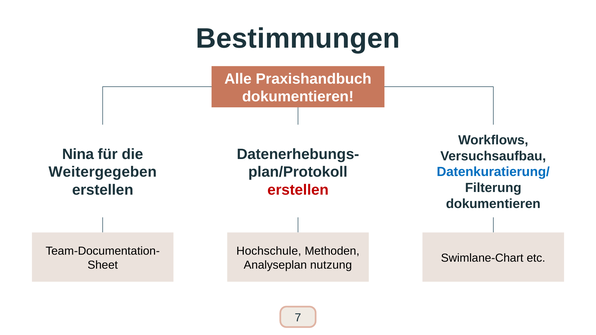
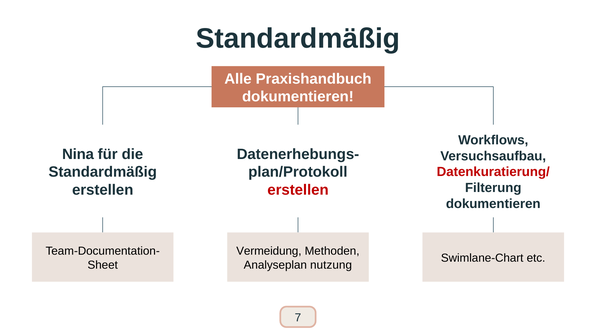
Bestimmungen at (298, 39): Bestimmungen -> Standardmäßig
Weitergegeben at (103, 172): Weitergegeben -> Standardmäßig
Datenkuratierung/ colour: blue -> red
Hochschule: Hochschule -> Vermeidung
